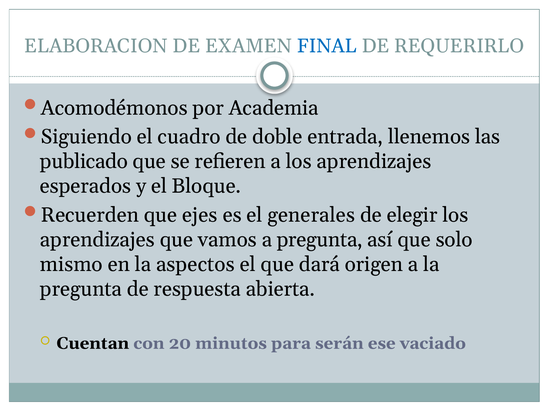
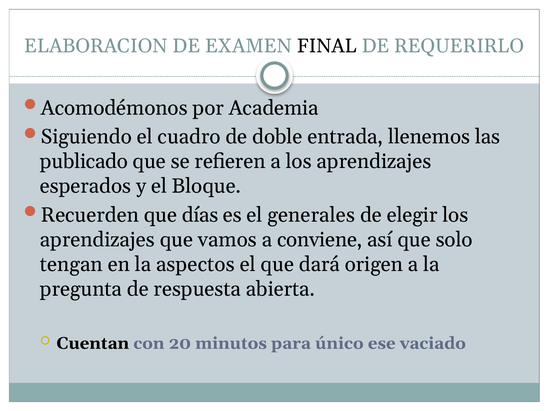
FINAL colour: blue -> black
ejes: ejes -> días
a pregunta: pregunta -> conviene
mismo: mismo -> tengan
serán: serán -> único
